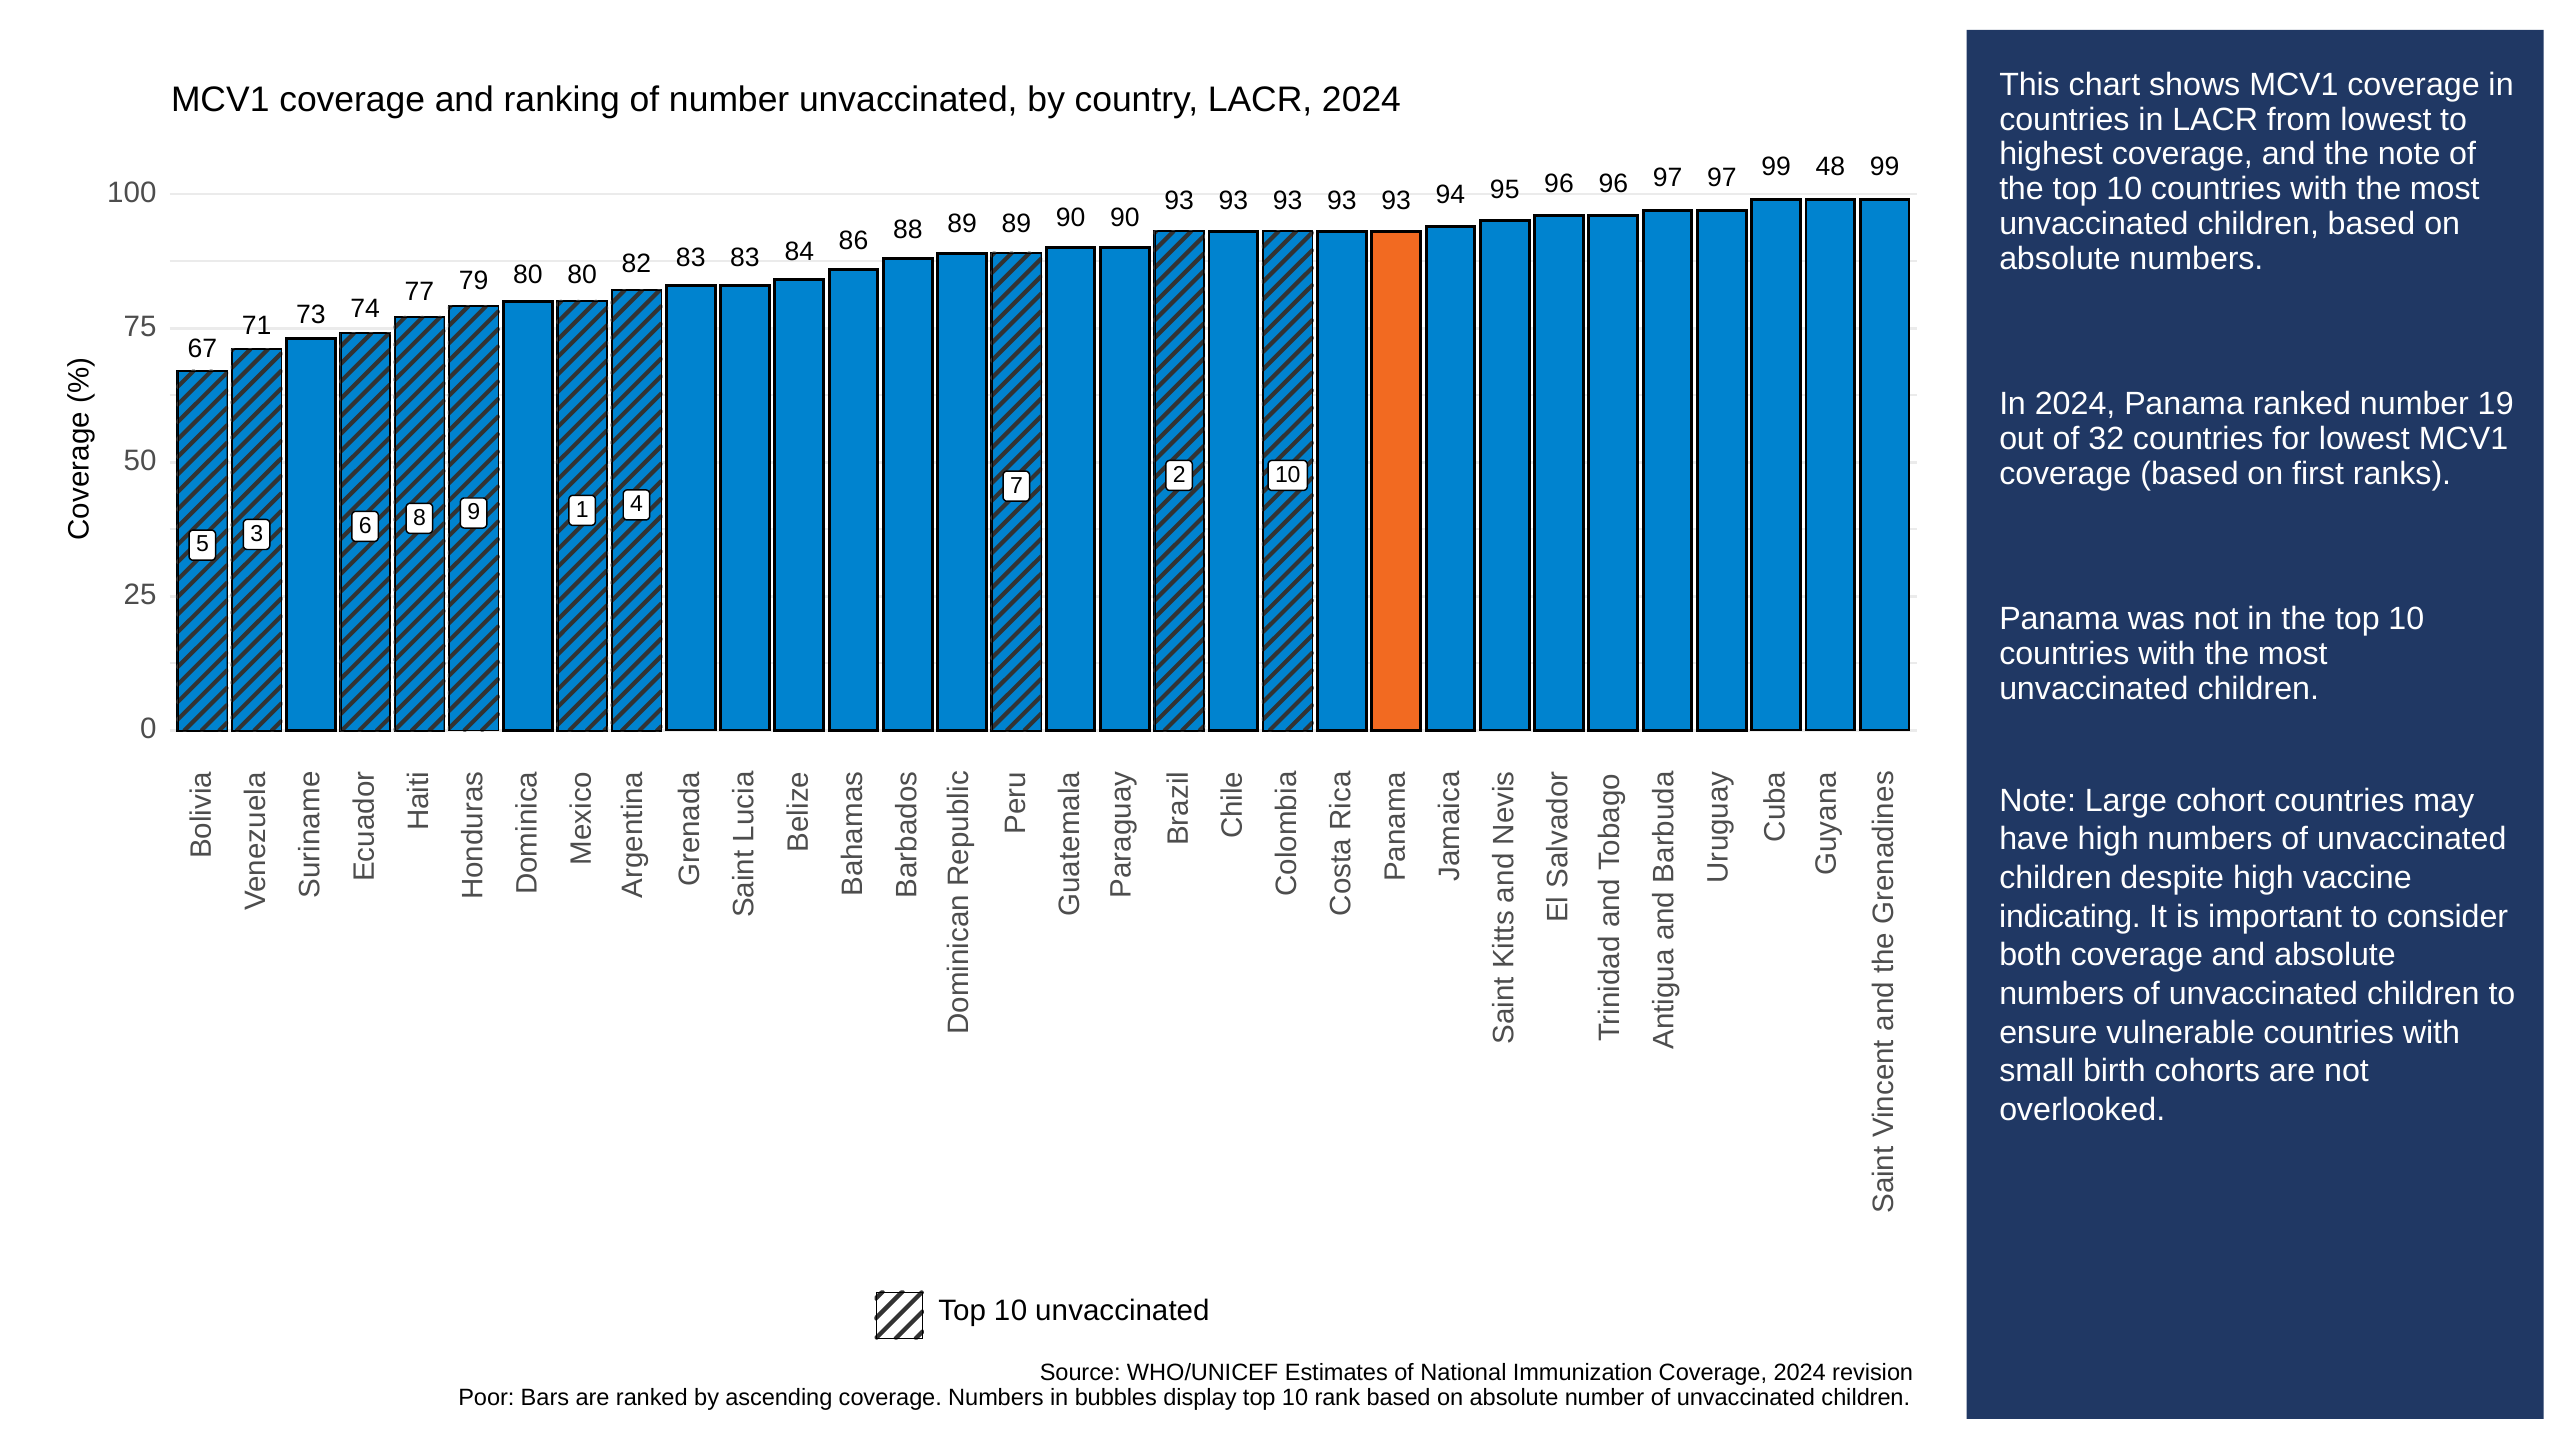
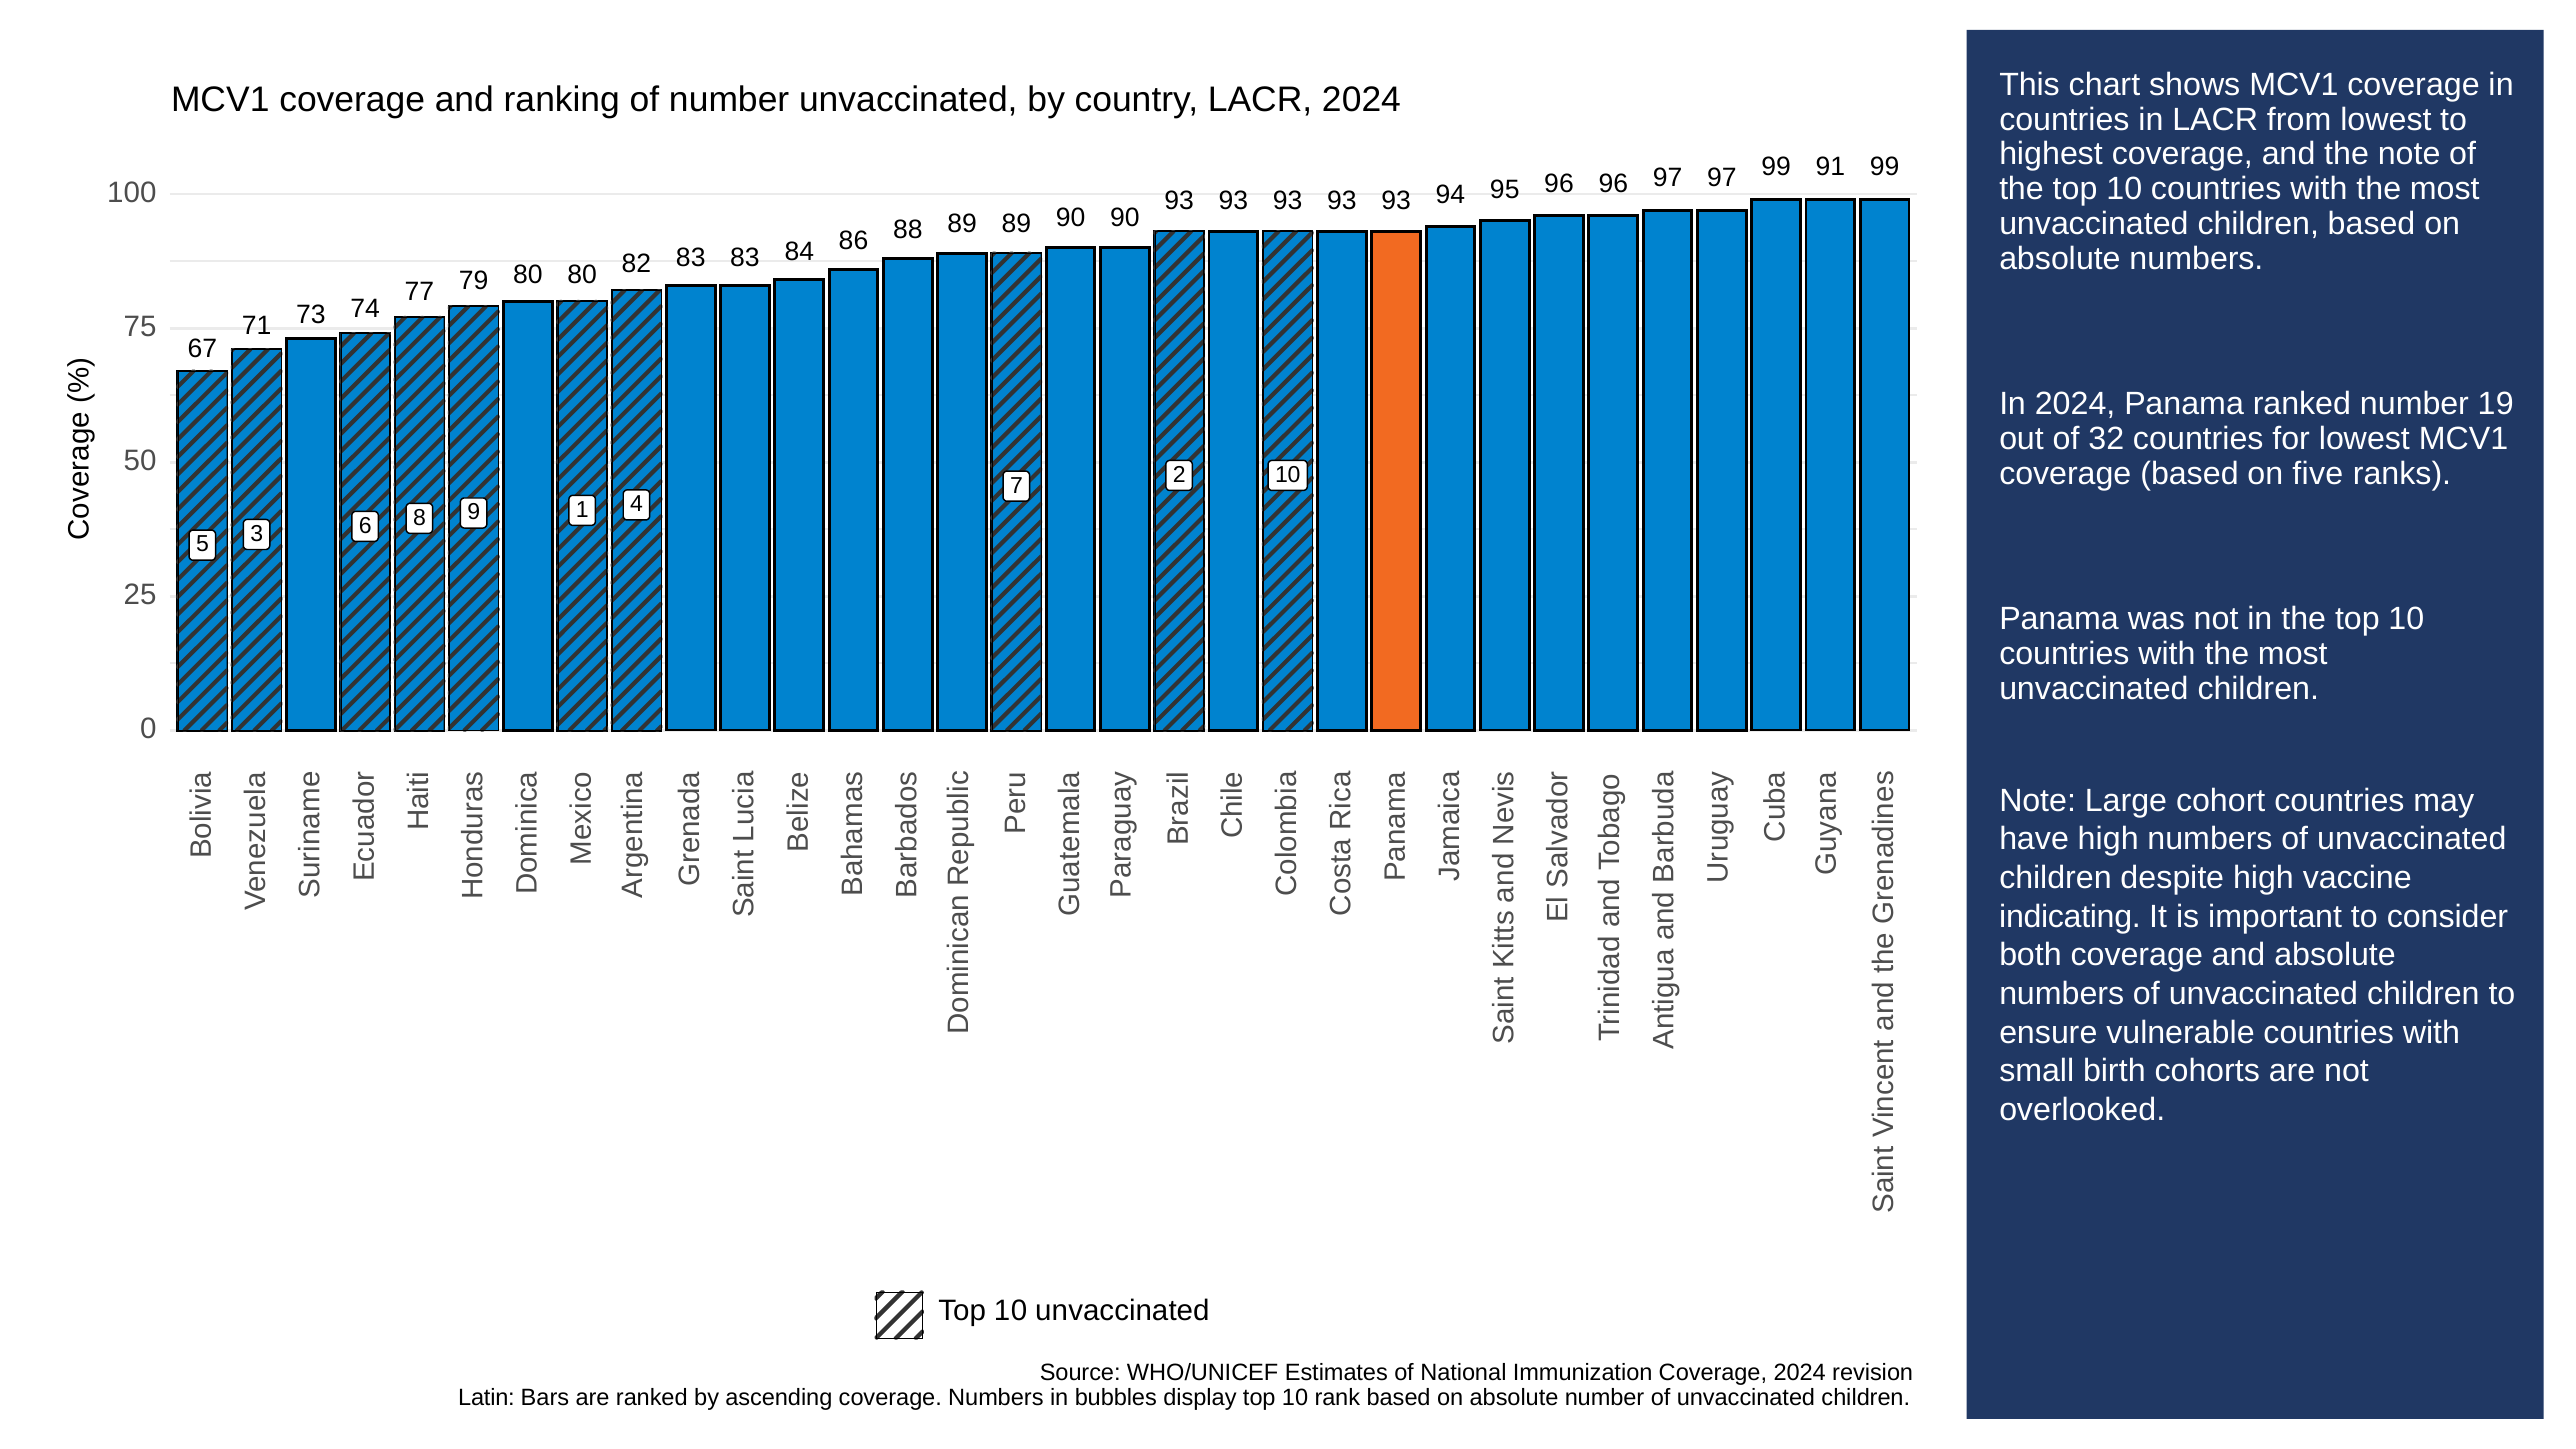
48: 48 -> 91
first: first -> five
Poor: Poor -> Latin
